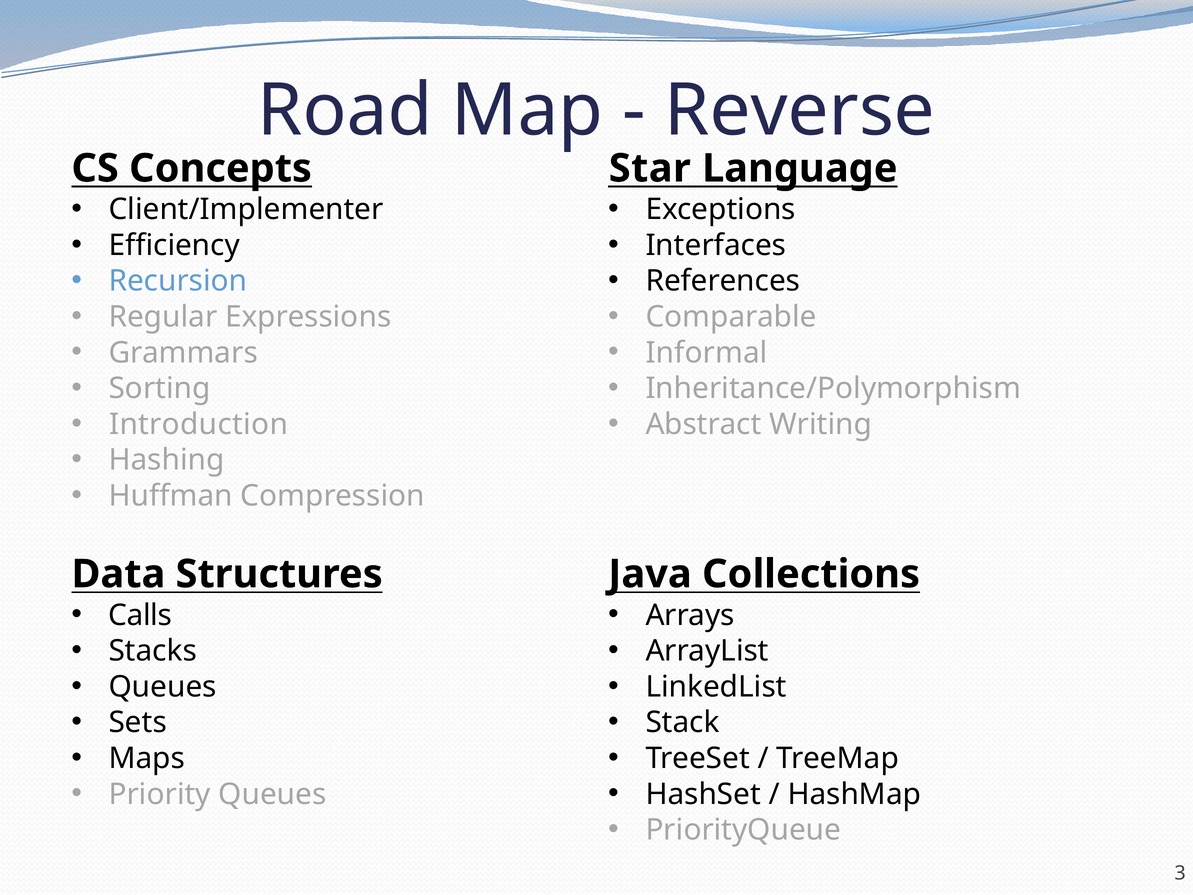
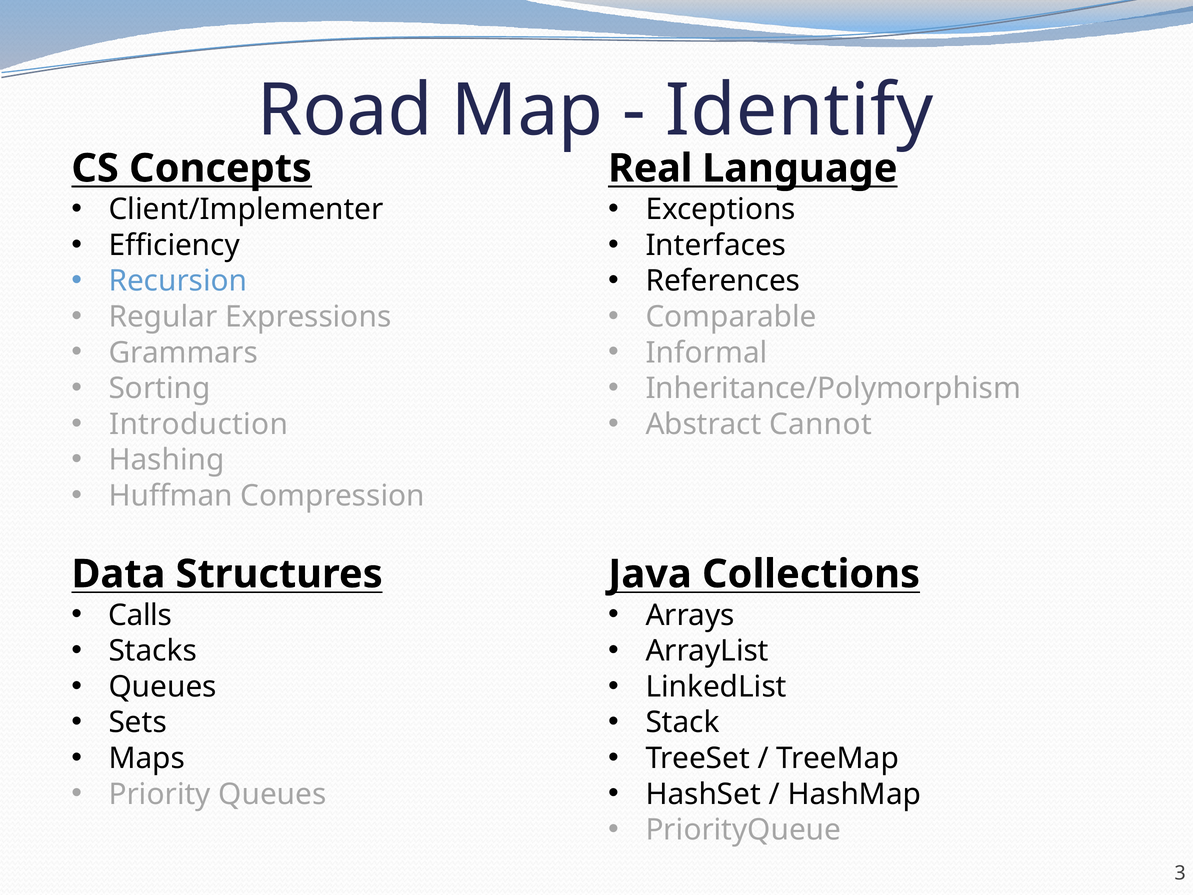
Reverse: Reverse -> Identify
Star: Star -> Real
Writing: Writing -> Cannot
